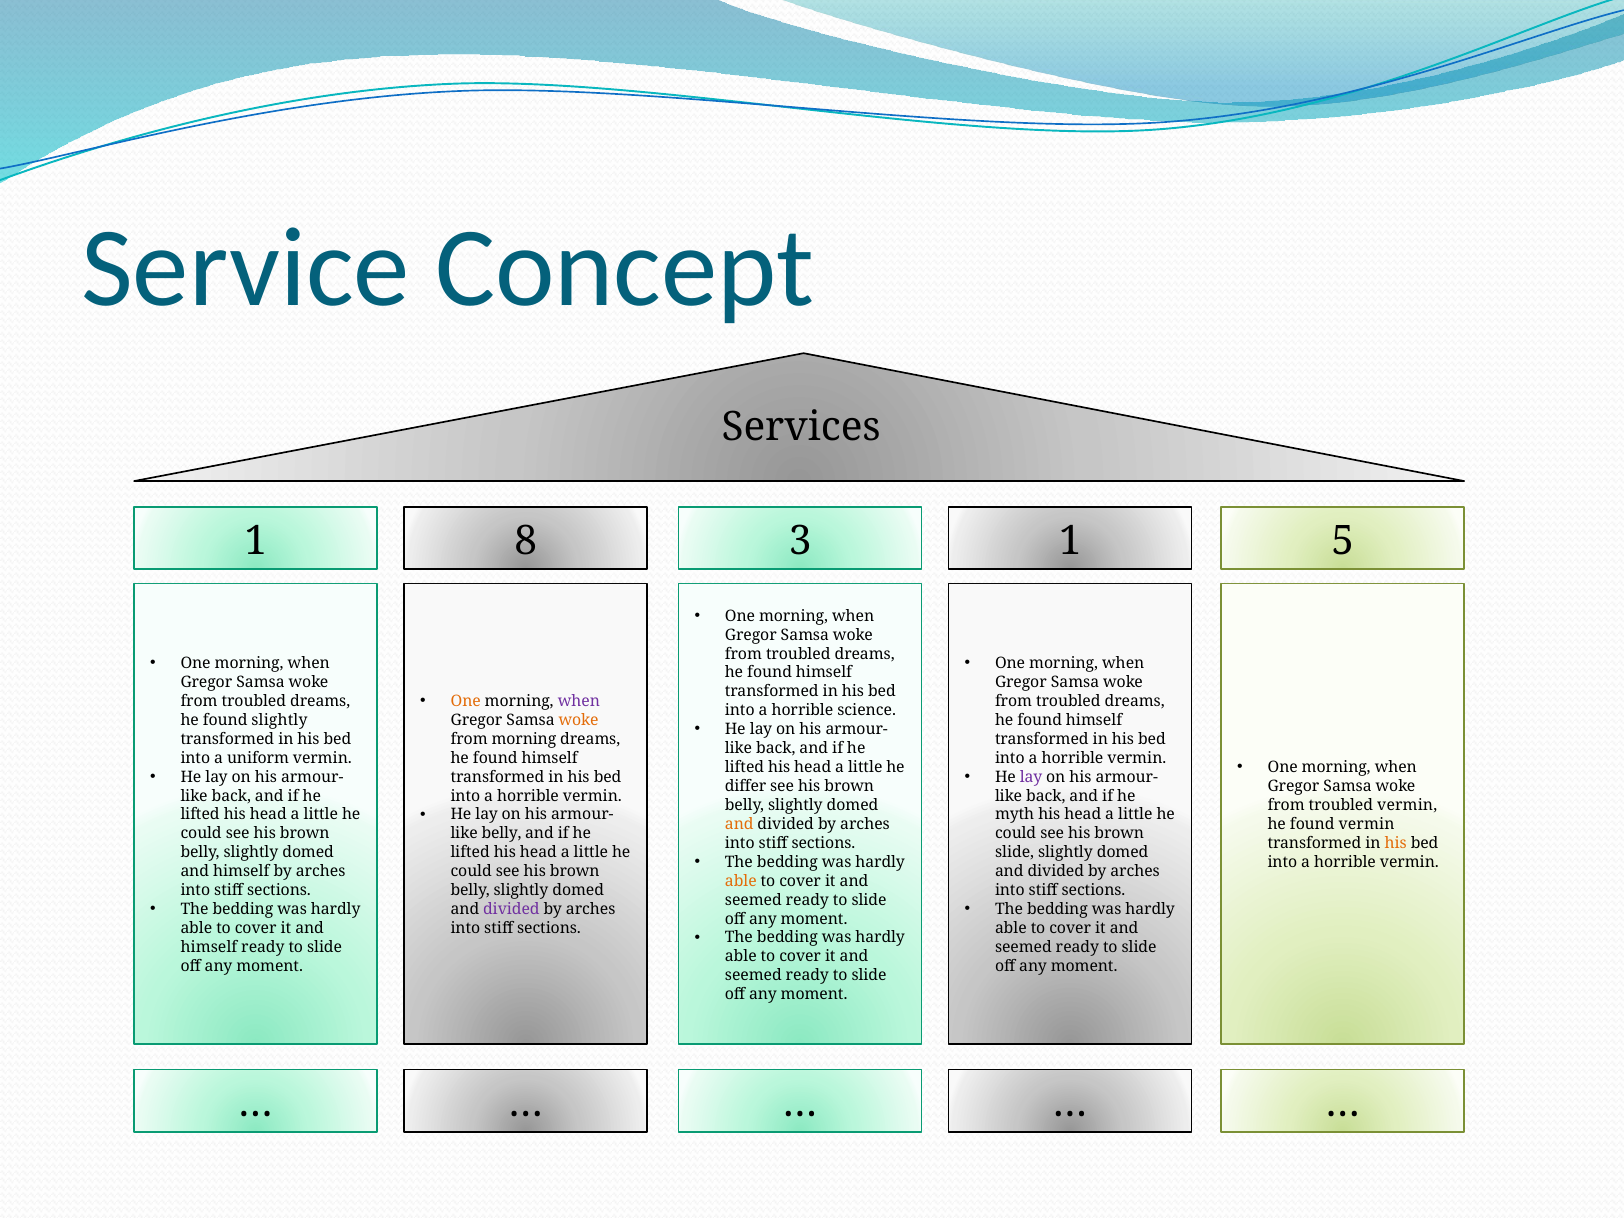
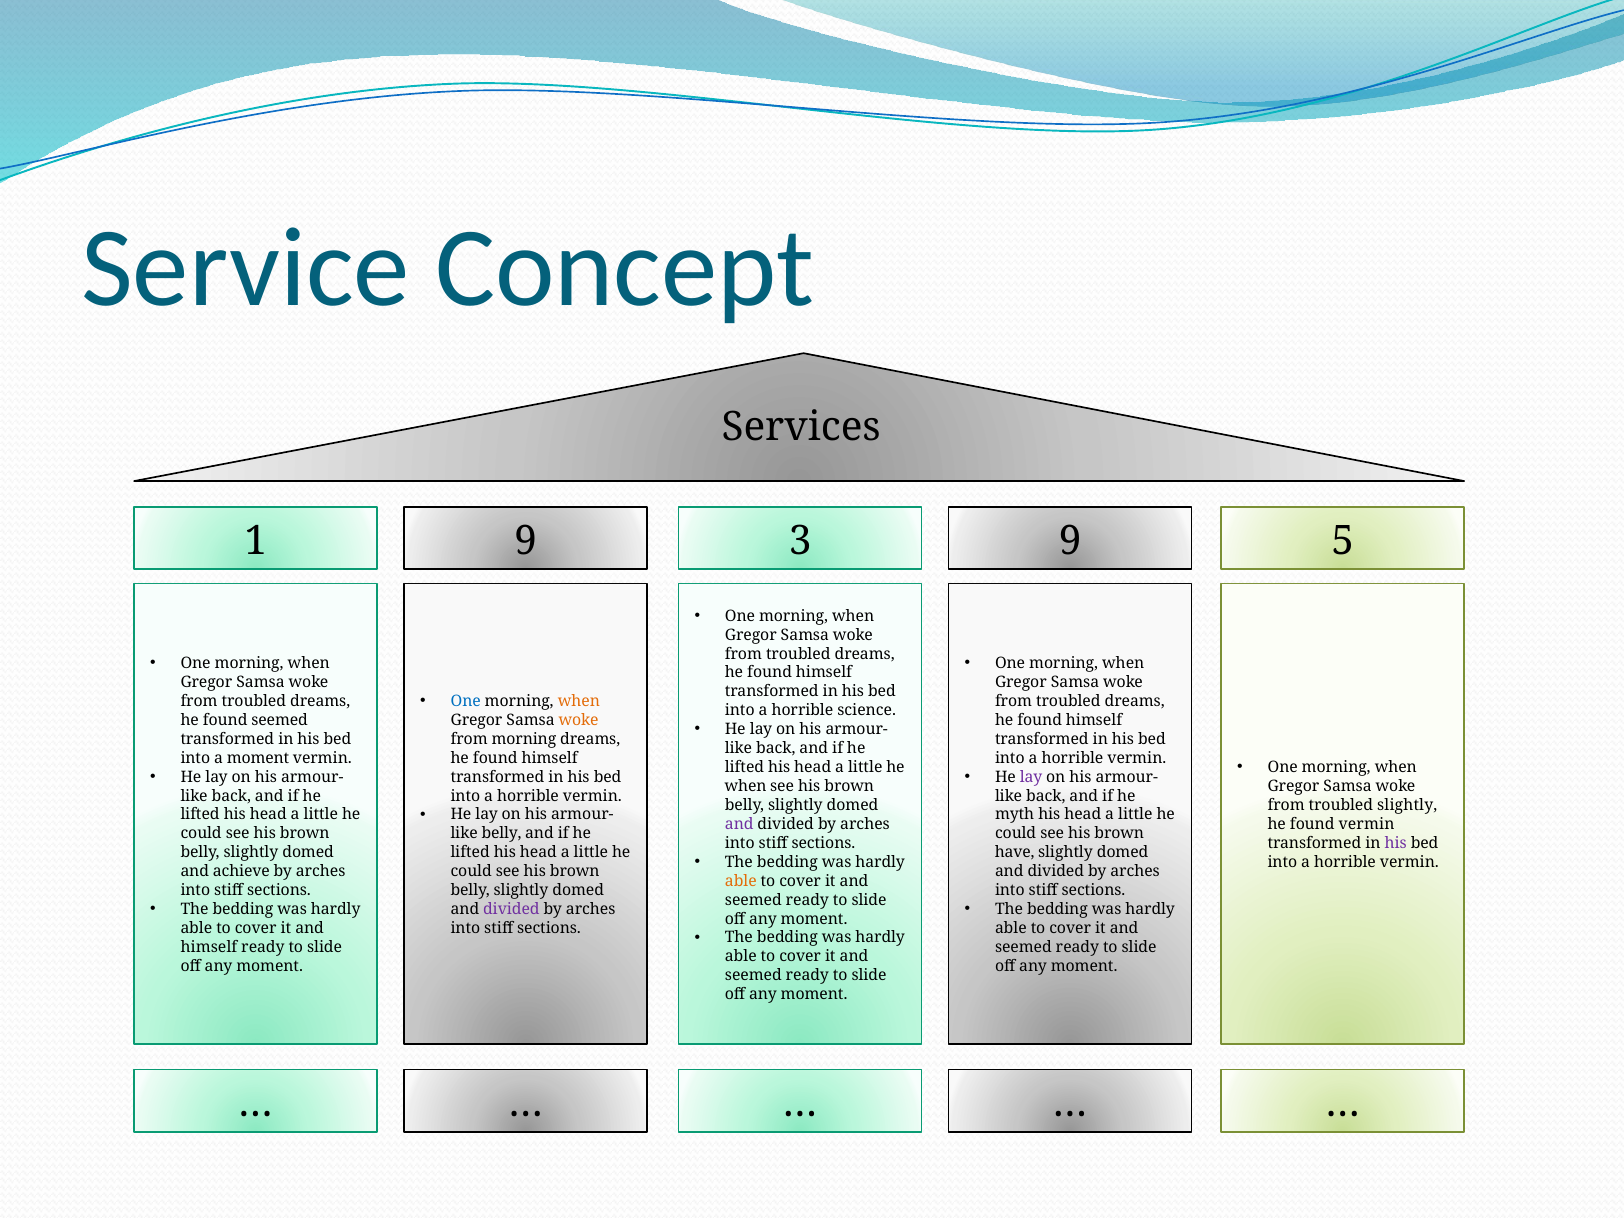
1 8: 8 -> 9
3 1: 1 -> 9
One at (466, 701) colour: orange -> blue
when at (579, 701) colour: purple -> orange
found slightly: slightly -> seemed
a uniform: uniform -> moment
differ at (746, 786): differ -> when
troubled vermin: vermin -> slightly
and at (739, 824) colour: orange -> purple
his at (1396, 843) colour: orange -> purple
slide at (1015, 853): slide -> have
himself at (241, 871): himself -> achieve
